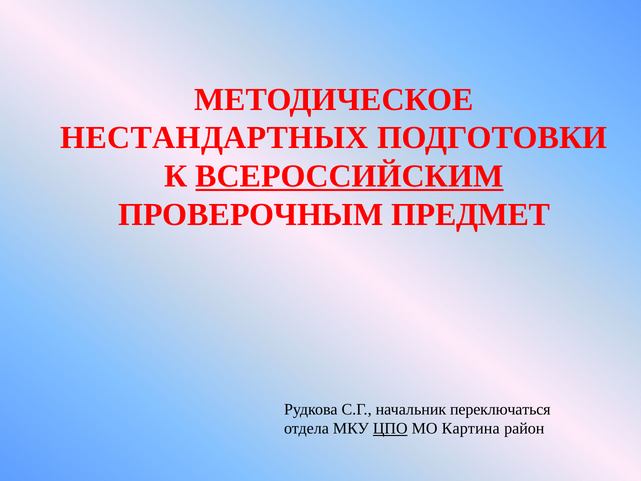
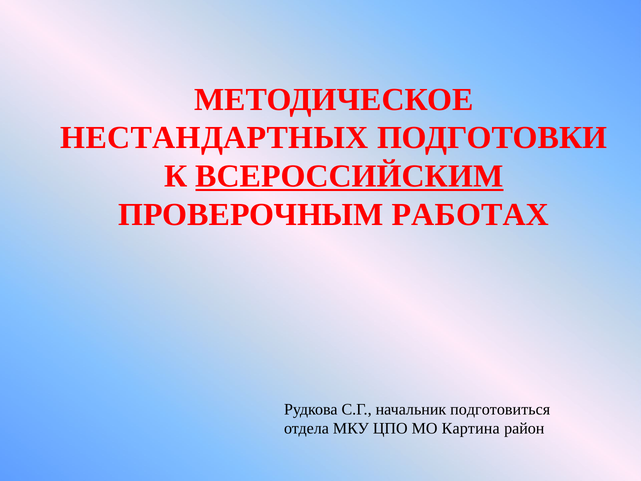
ПРЕДМЕТ: ПРЕДМЕТ -> РАБОТАХ
переключаться: переключаться -> подготовиться
ЦПО underline: present -> none
